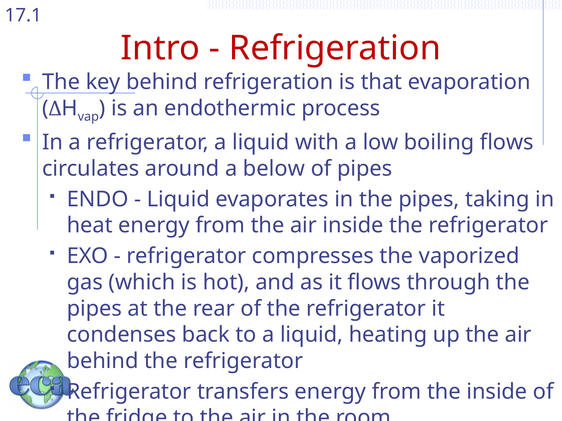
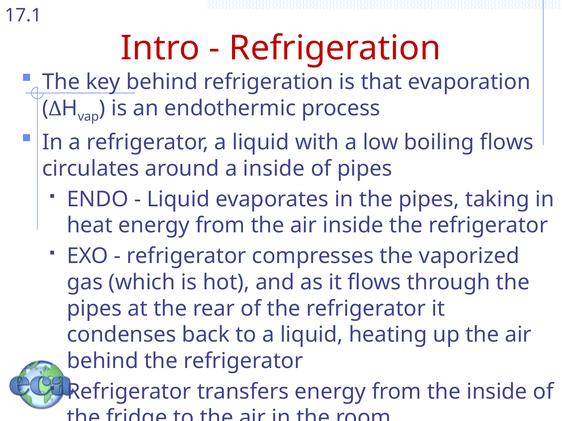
a below: below -> inside
